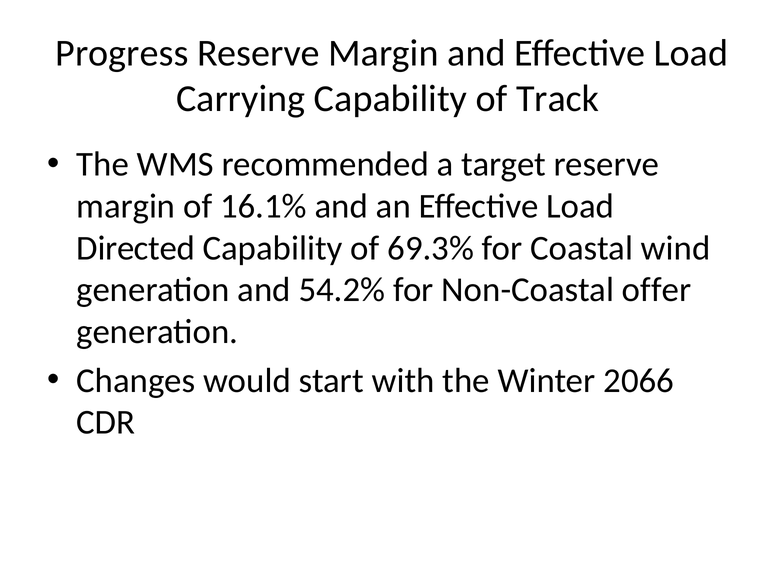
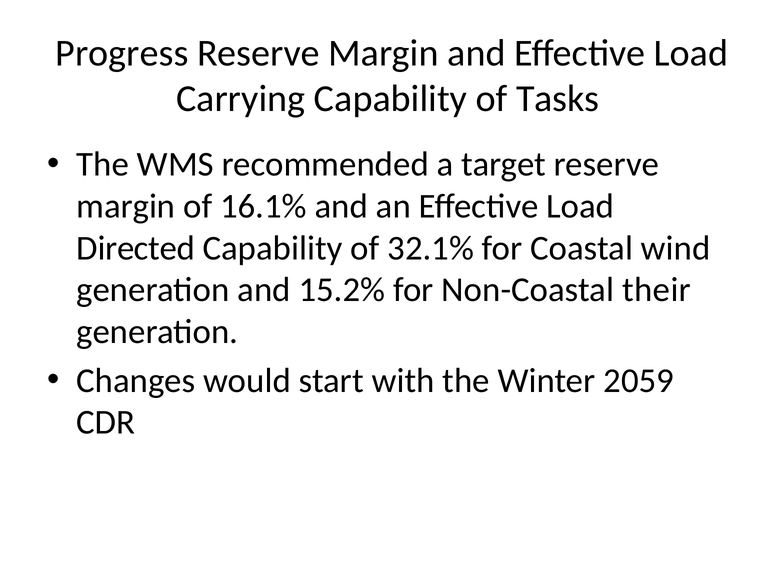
Track: Track -> Tasks
69.3%: 69.3% -> 32.1%
54.2%: 54.2% -> 15.2%
offer: offer -> their
2066: 2066 -> 2059
